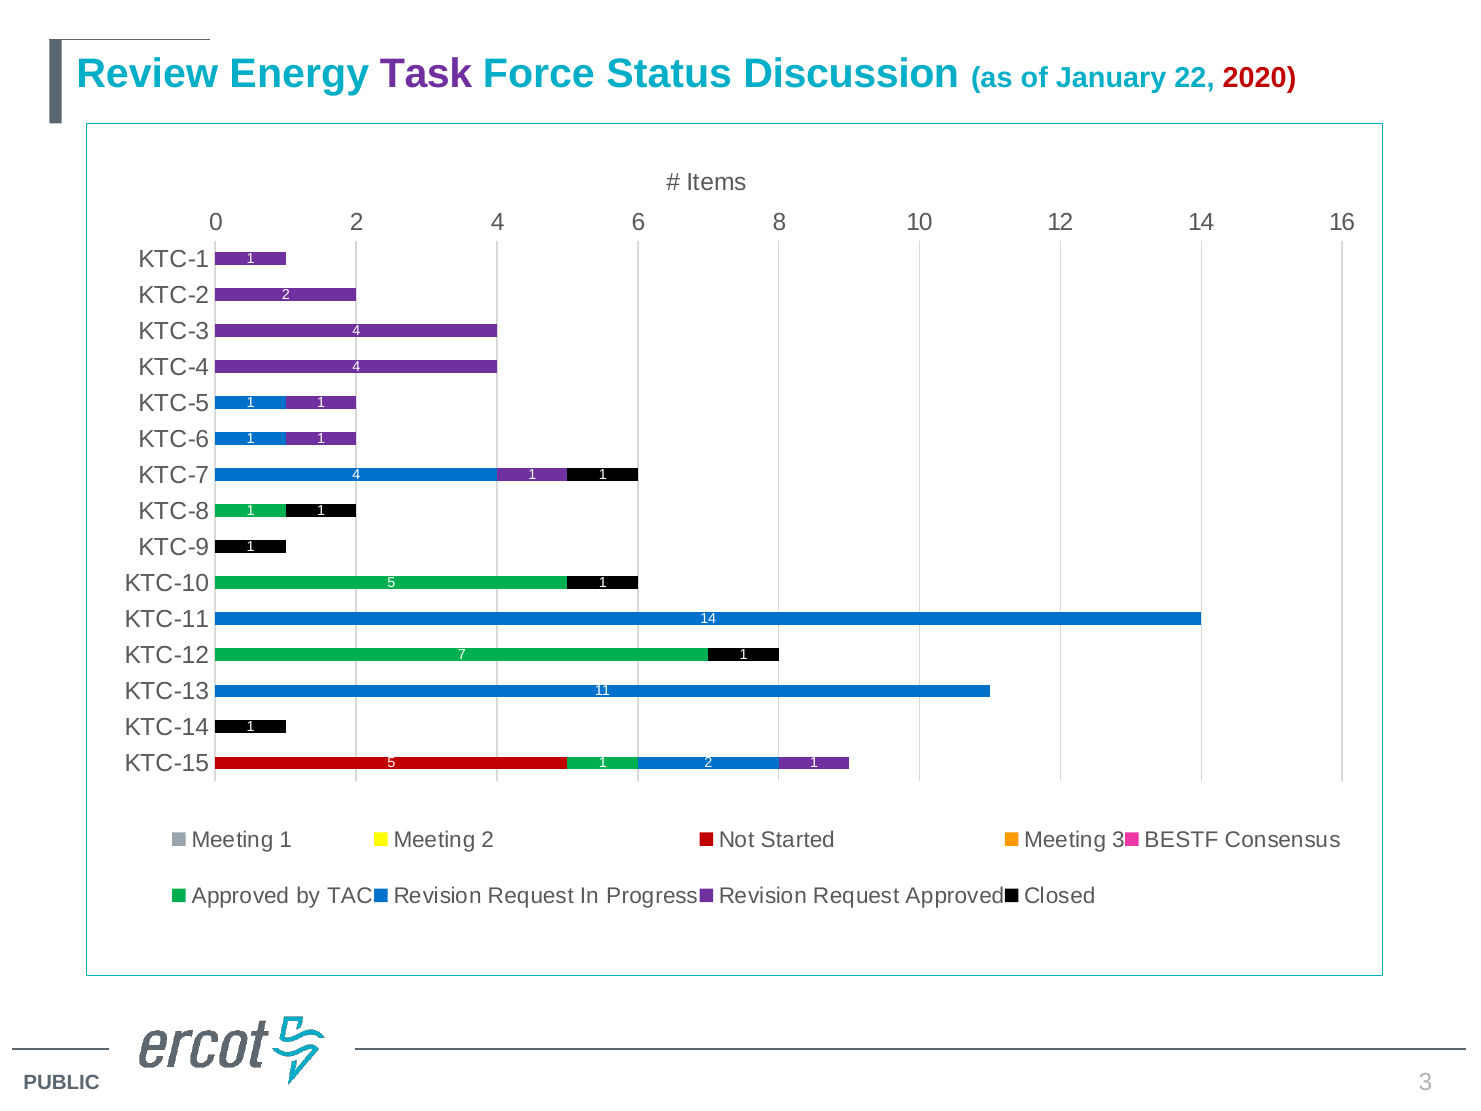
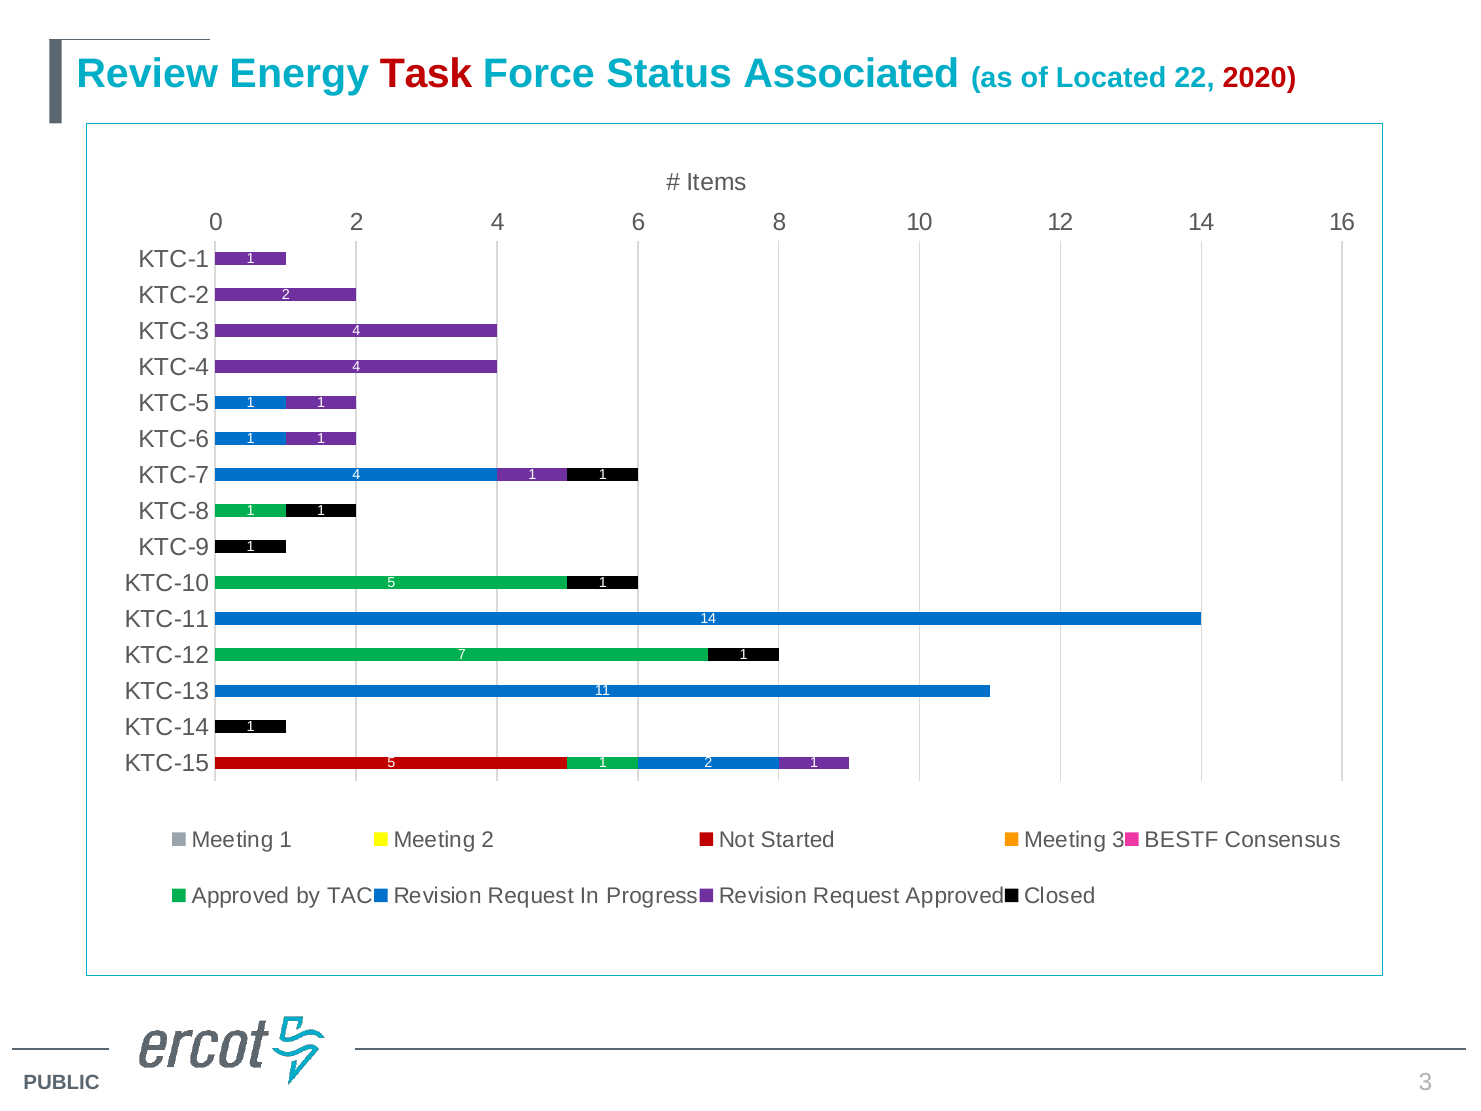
Task colour: purple -> red
Discussion: Discussion -> Associated
January: January -> Located
